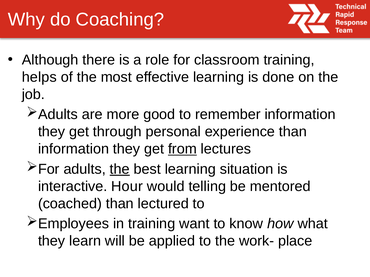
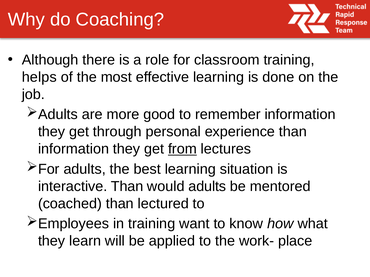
the at (120, 169) underline: present -> none
interactive Hour: Hour -> Than
would telling: telling -> adults
